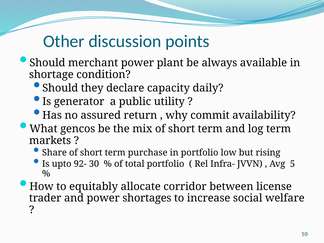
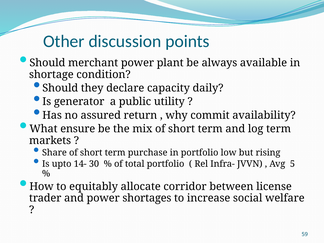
gencos: gencos -> ensure
92-: 92- -> 14-
